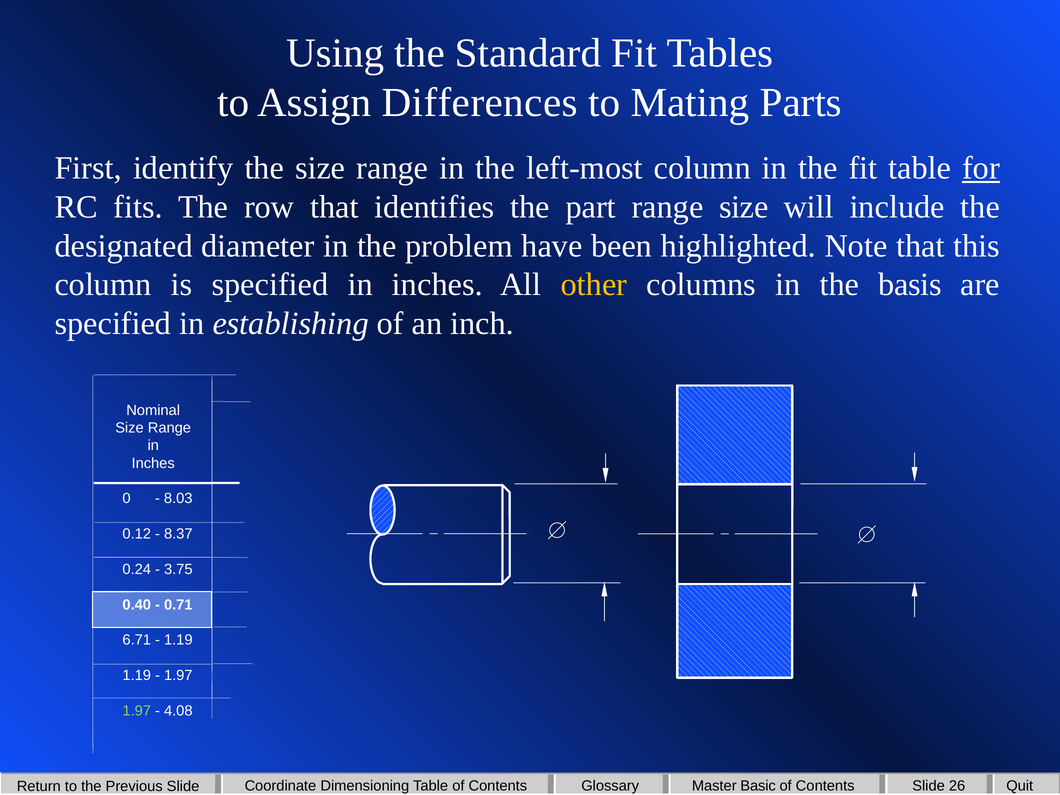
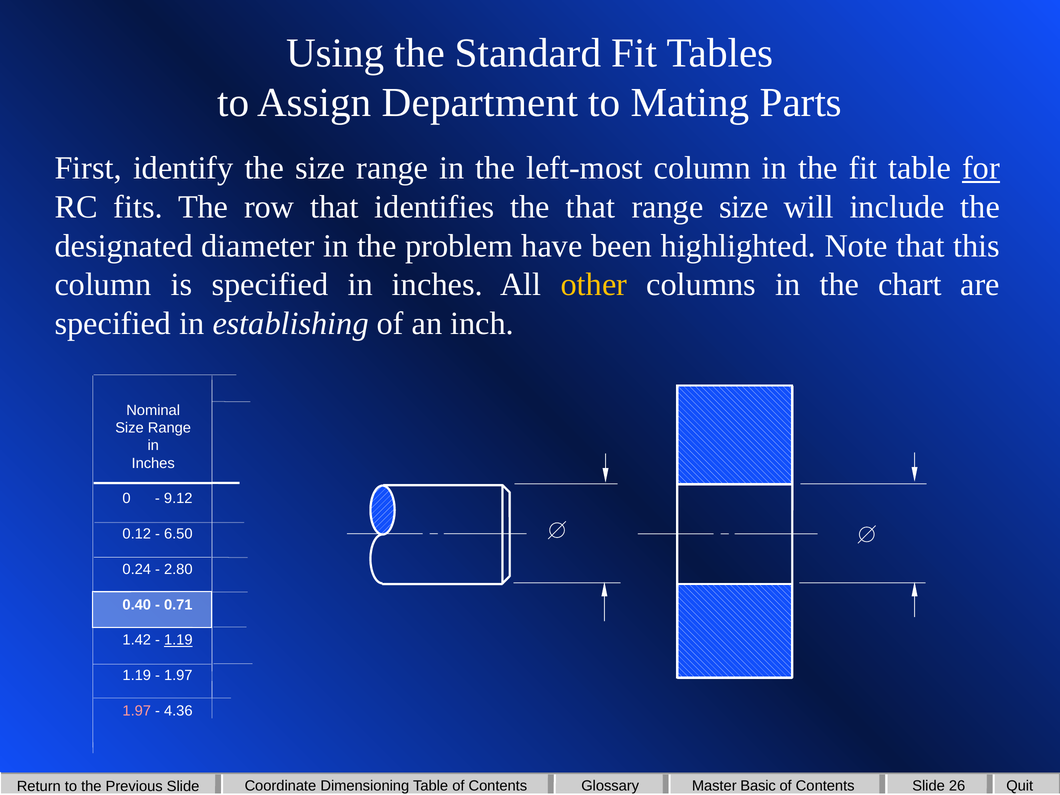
Differences: Differences -> Department
the part: part -> that
basis: basis -> chart
8.03: 8.03 -> 9.12
8.37: 8.37 -> 6.50
3.75: 3.75 -> 2.80
6.71: 6.71 -> 1.42
1.19 at (178, 640) underline: none -> present
1.97 at (137, 711) colour: light green -> pink
4.08: 4.08 -> 4.36
